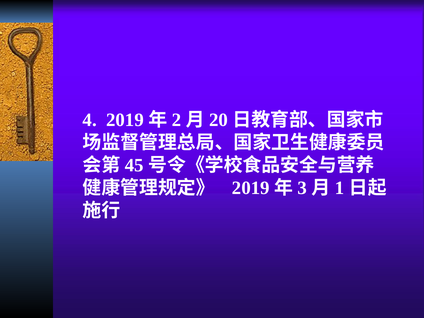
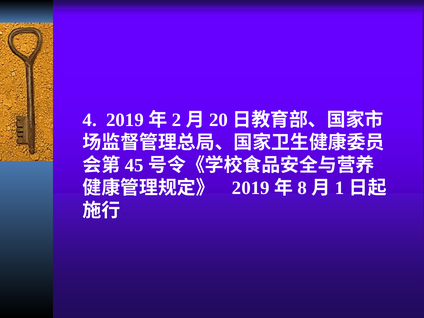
3: 3 -> 8
